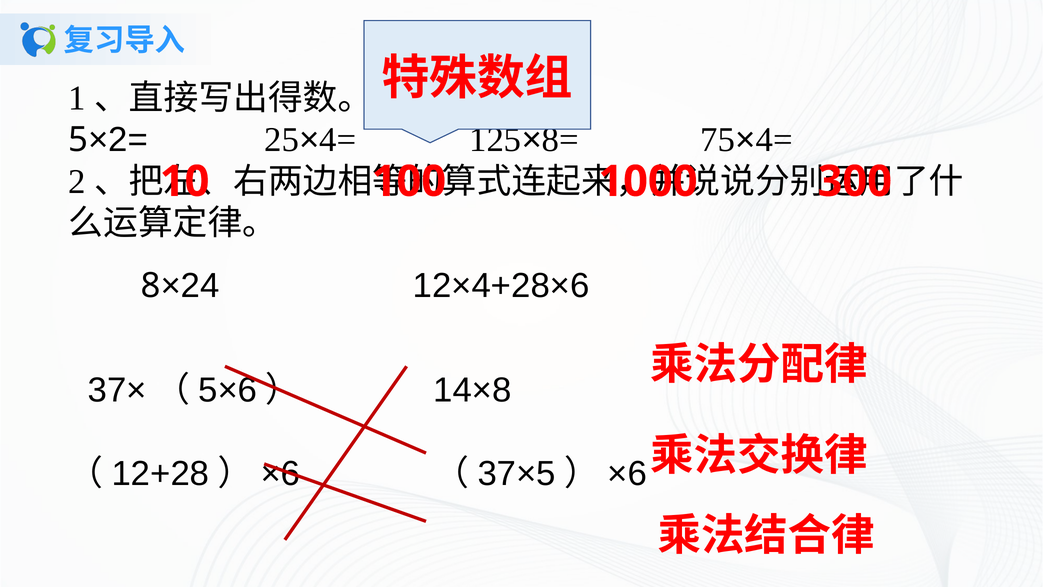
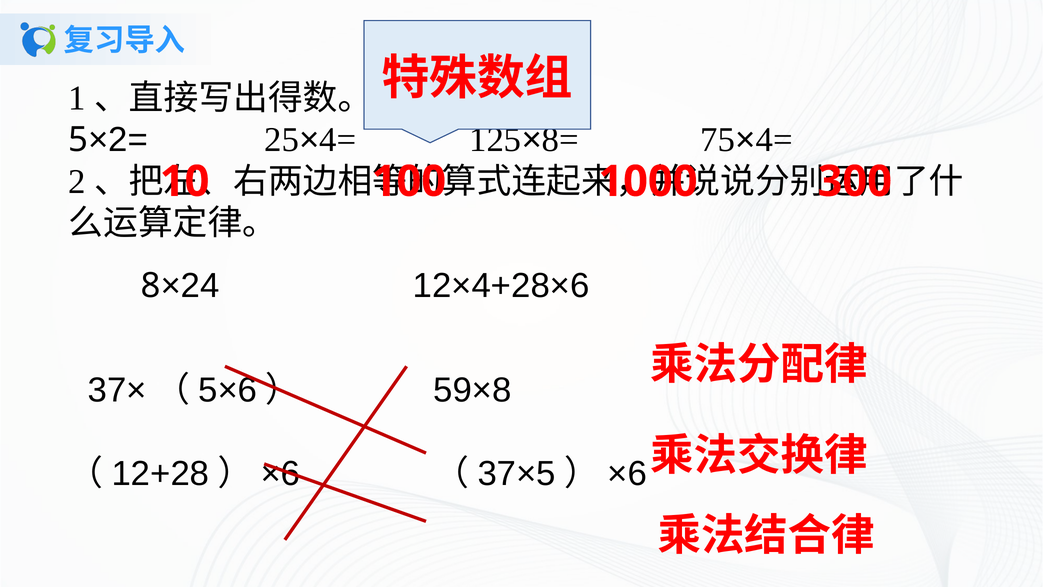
14×8: 14×8 -> 59×8
